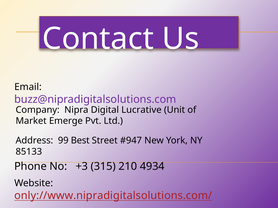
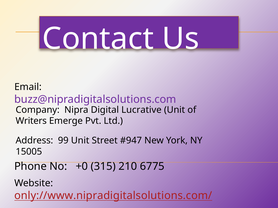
Market: Market -> Writers
99 Best: Best -> Unit
85133: 85133 -> 15005
+3: +3 -> +0
4934: 4934 -> 6775
